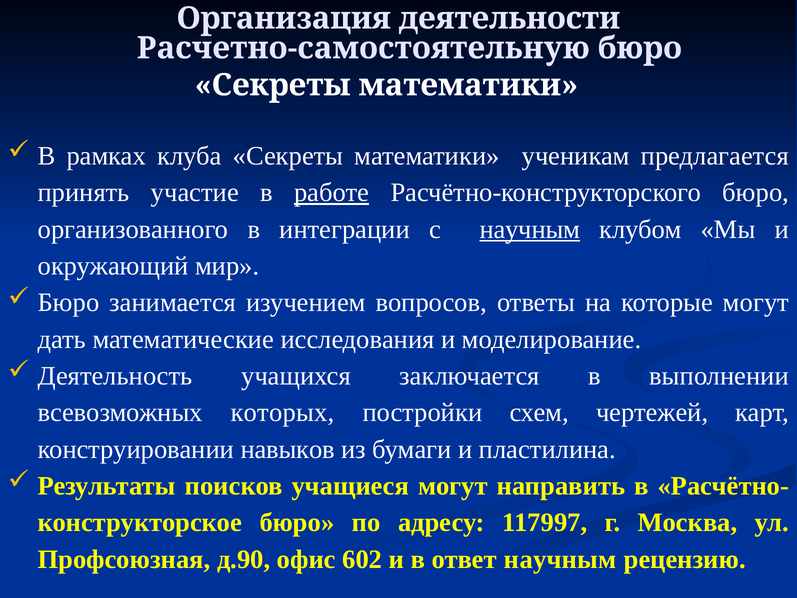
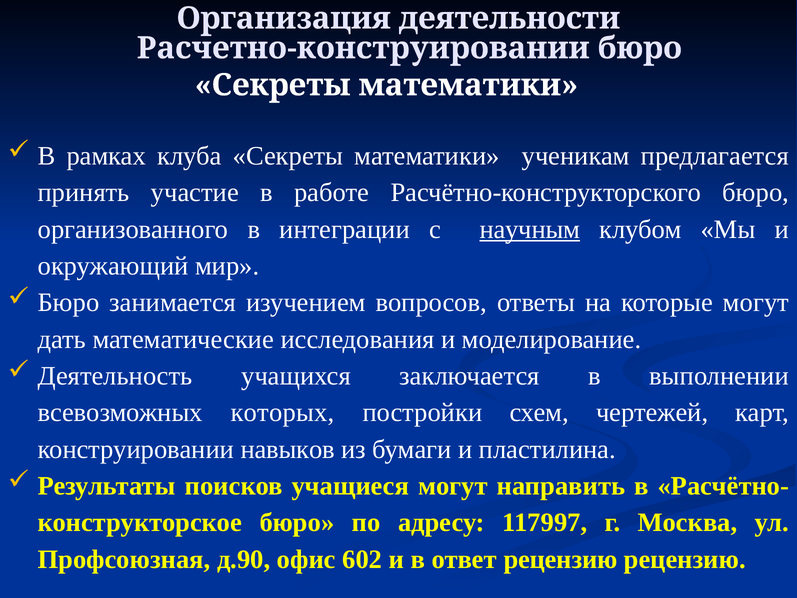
Расчетно-самостоятельную: Расчетно-самостоятельную -> Расчетно-конструировании
работе underline: present -> none
ответ научным: научным -> рецензию
